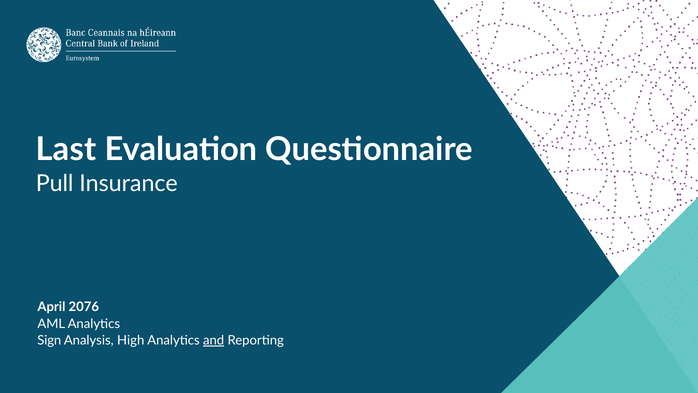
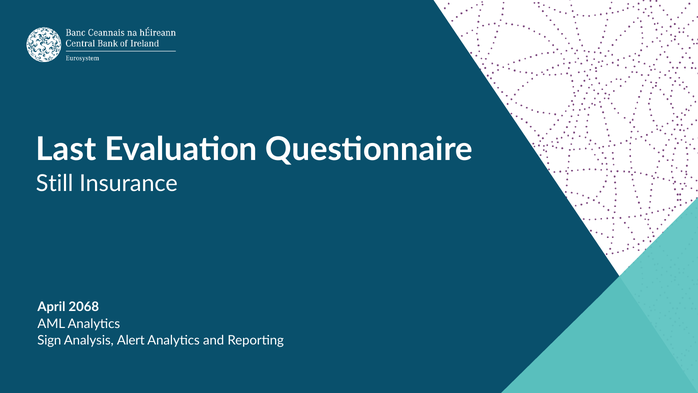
Pull: Pull -> Still
2076: 2076 -> 2068
High: High -> Alert
and underline: present -> none
